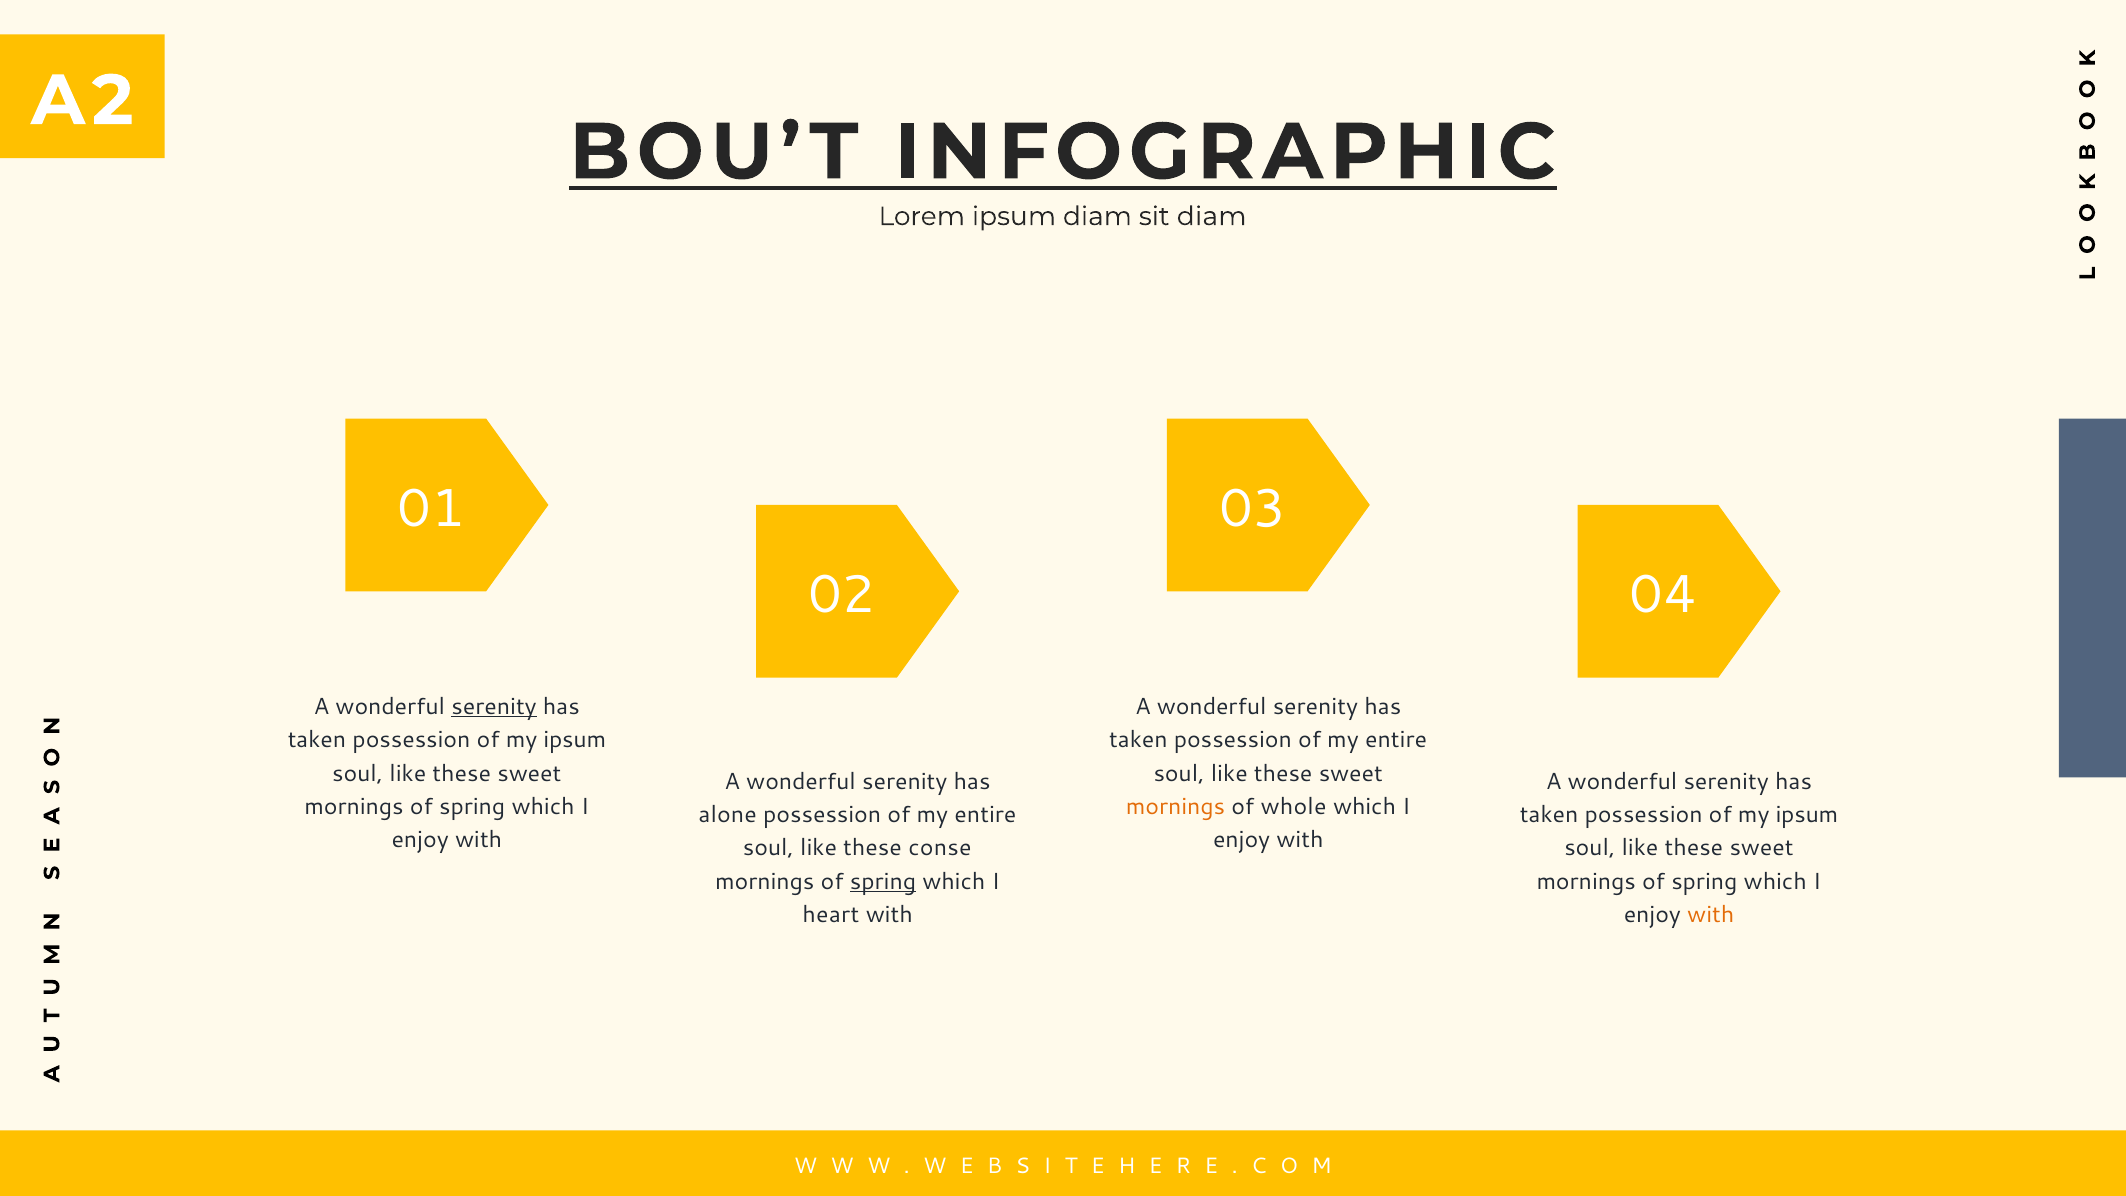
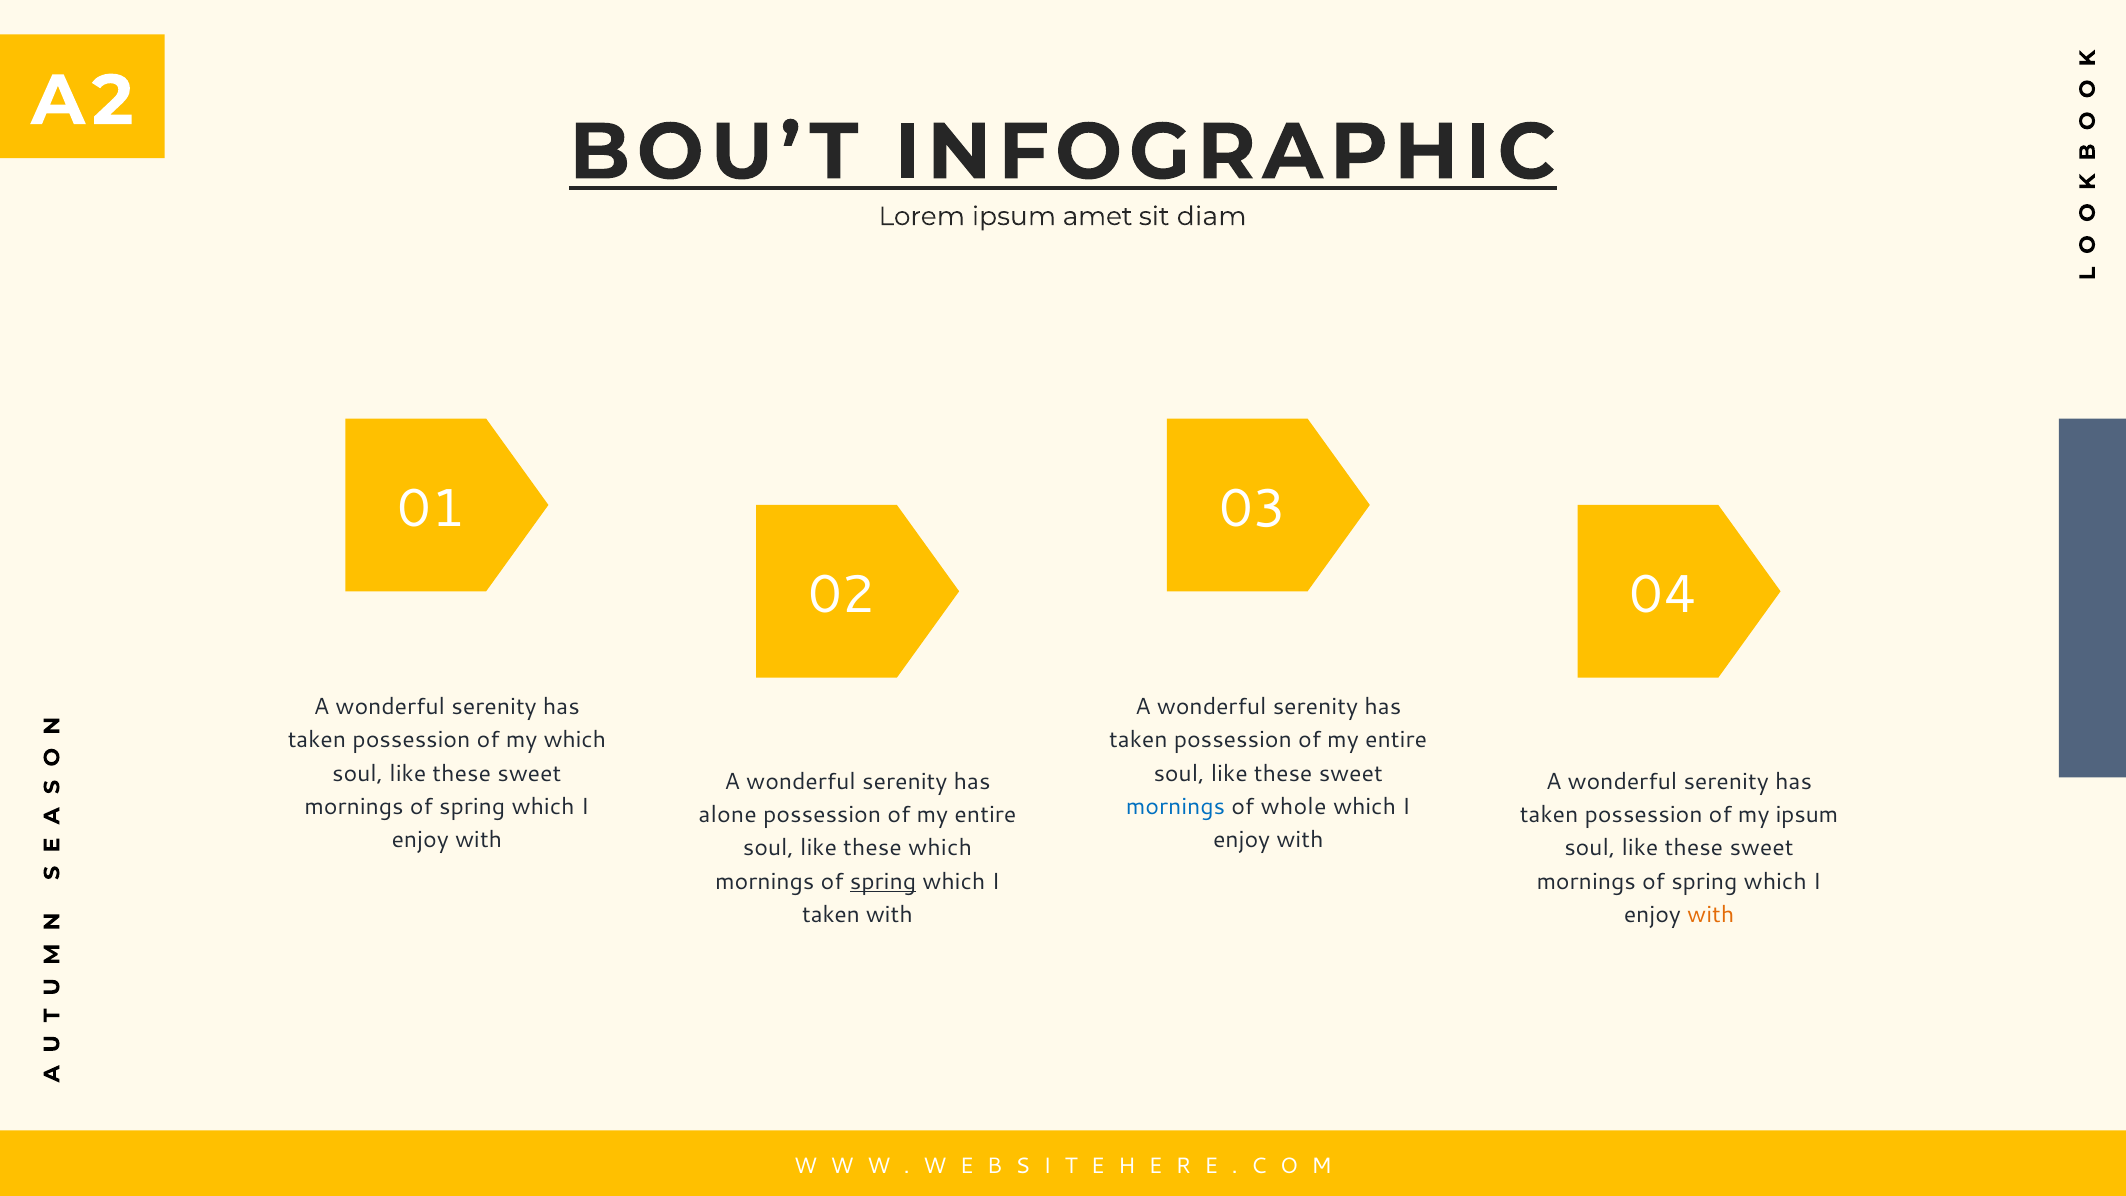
ipsum diam: diam -> amet
serenity at (494, 707) underline: present -> none
ipsum at (575, 740): ipsum -> which
mornings at (1176, 807) colour: orange -> blue
these conse: conse -> which
heart at (831, 915): heart -> taken
